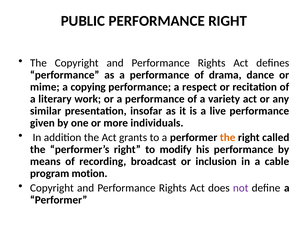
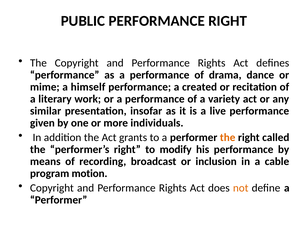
copying: copying -> himself
respect: respect -> created
not colour: purple -> orange
